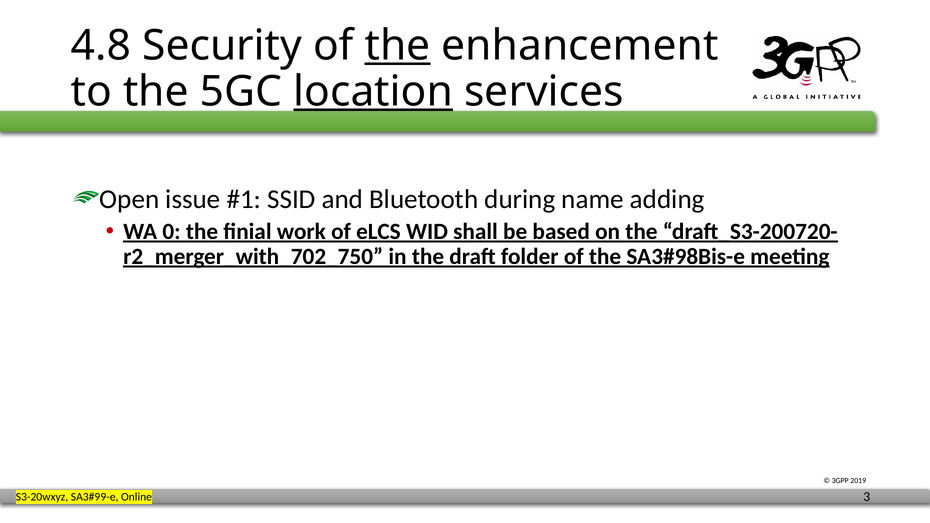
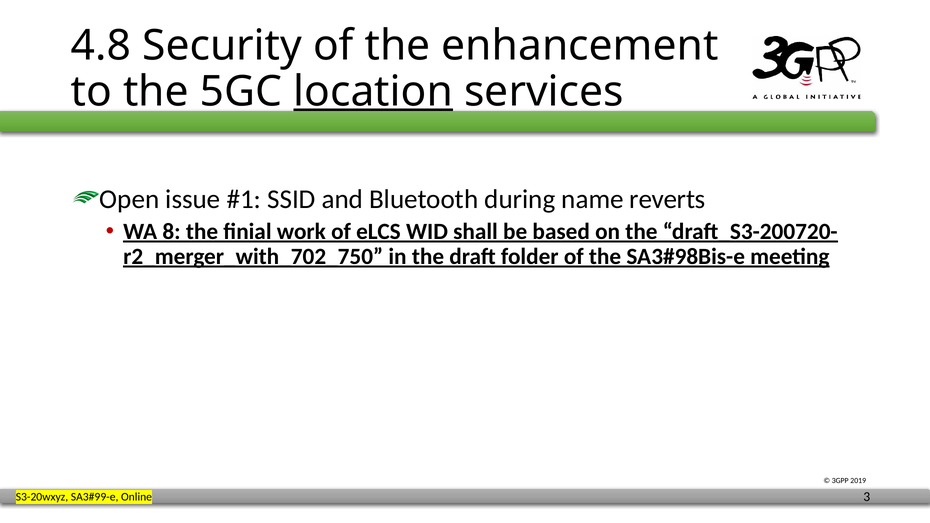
the at (397, 45) underline: present -> none
adding: adding -> reverts
0: 0 -> 8
